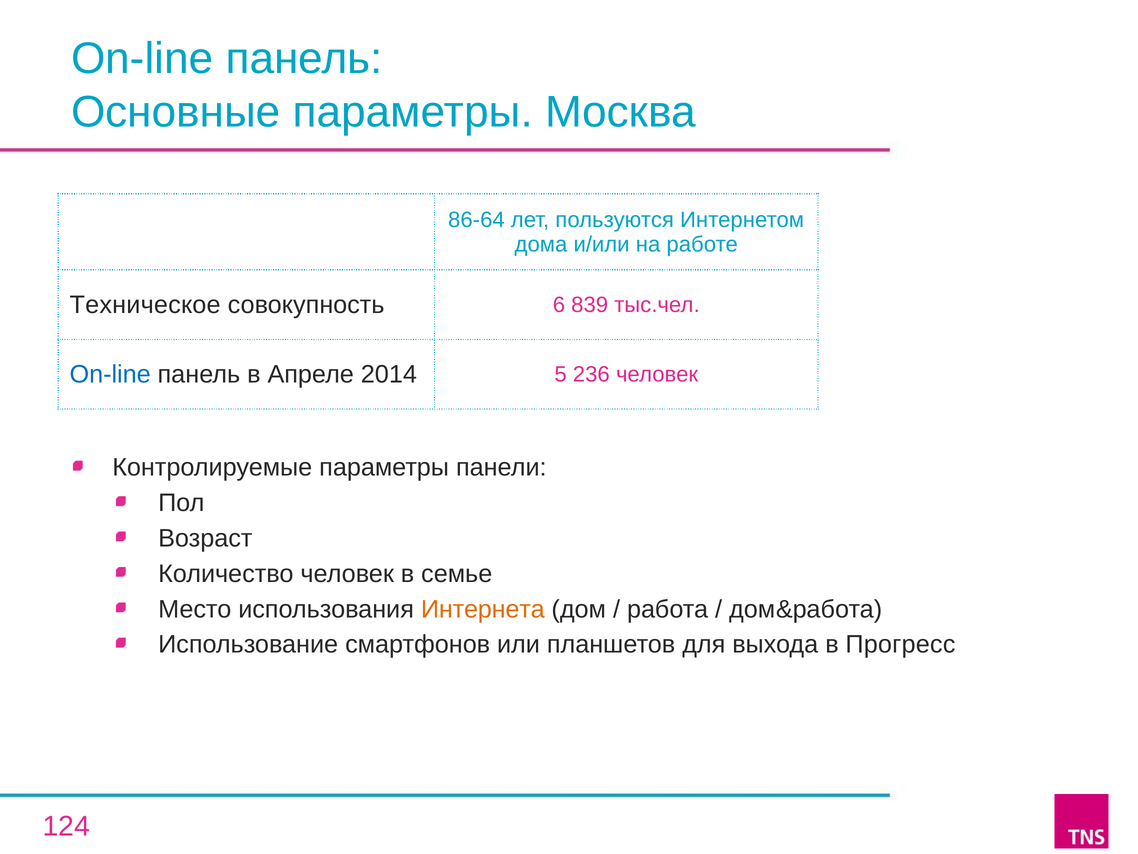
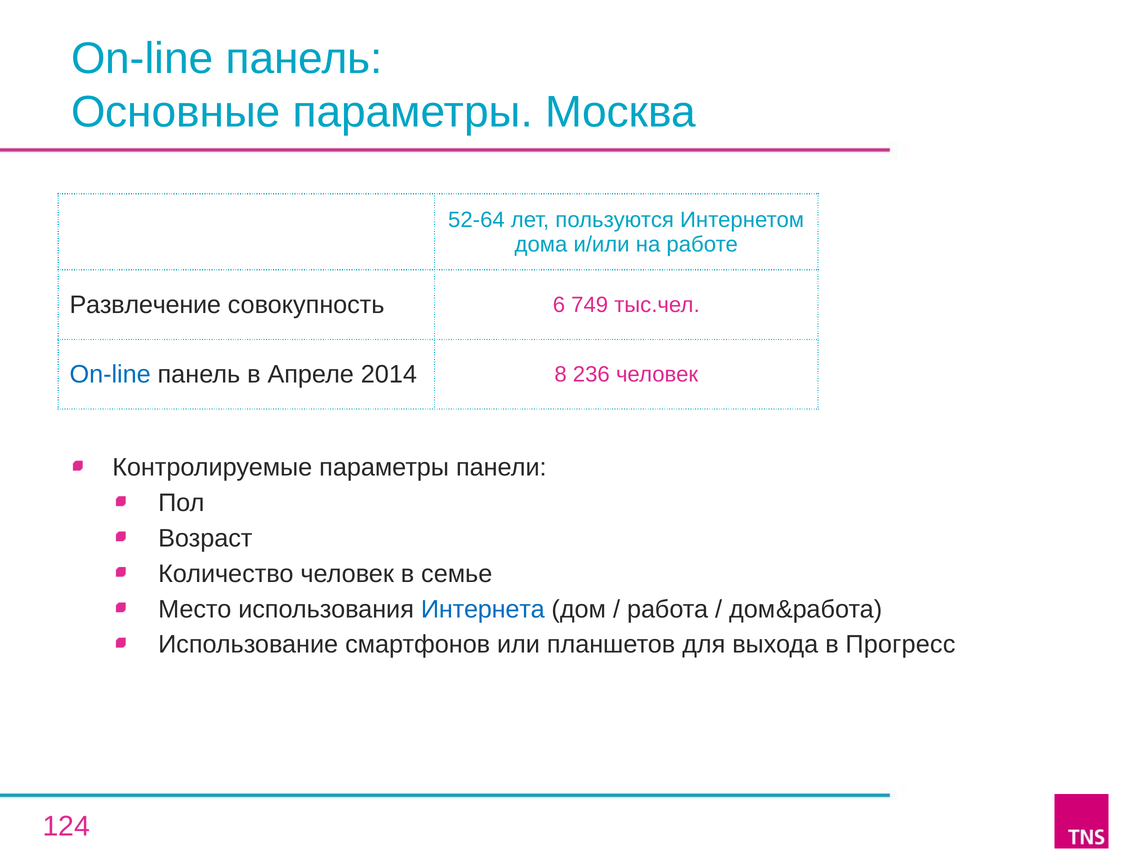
86-64: 86-64 -> 52-64
Техническое: Техническое -> Развлечение
839: 839 -> 749
5: 5 -> 8
Интернета colour: orange -> blue
